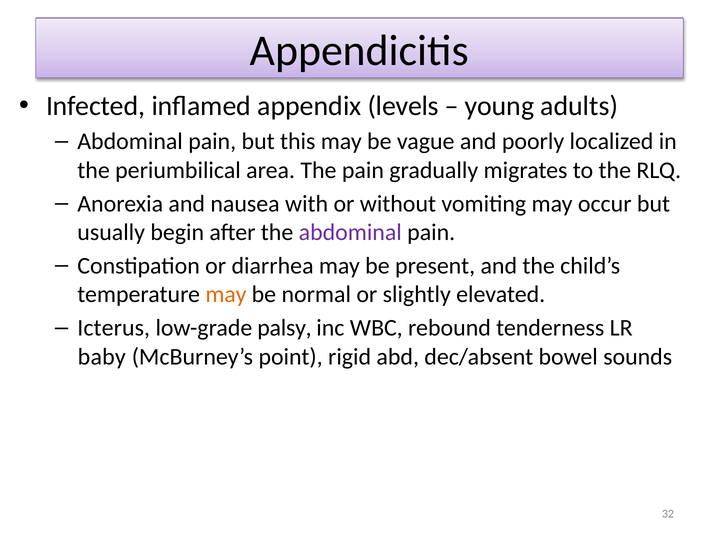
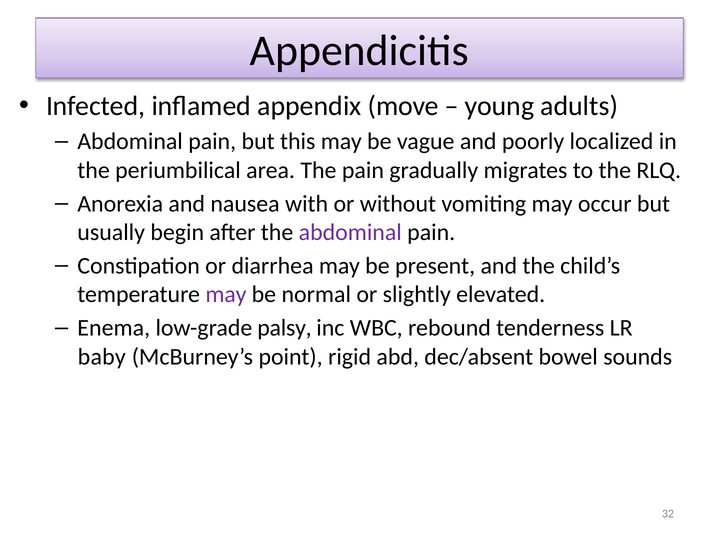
levels: levels -> move
may at (226, 294) colour: orange -> purple
Icterus: Icterus -> Enema
